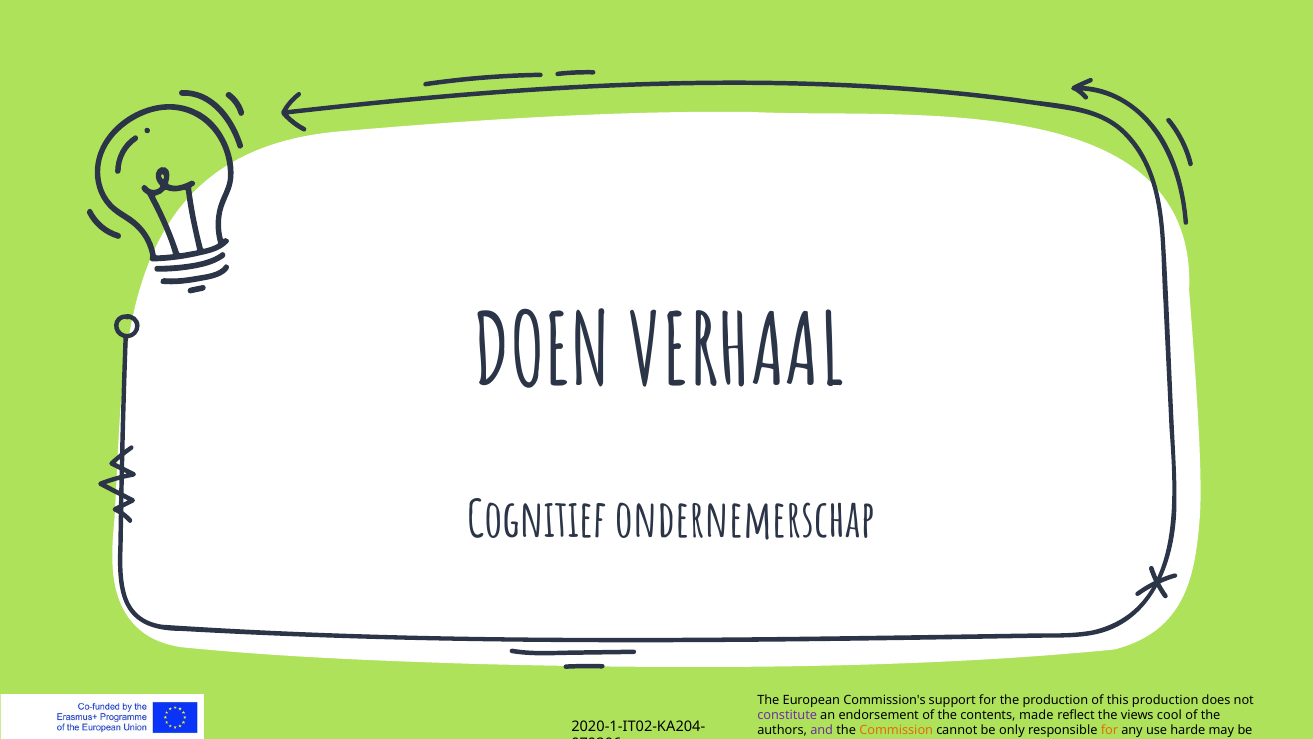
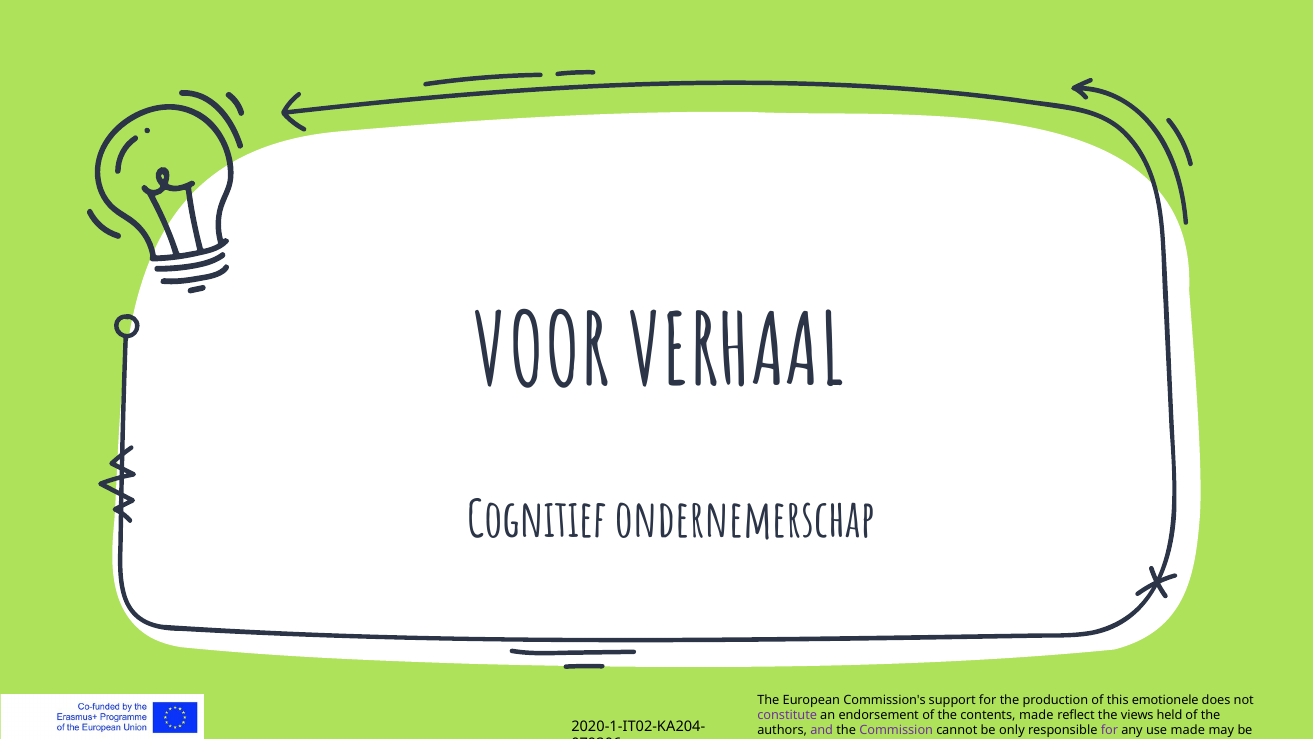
DOEN: DOEN -> VOOR
this production: production -> emotionele
cool: cool -> held
Commission colour: orange -> purple
for at (1109, 730) colour: orange -> purple
use harde: harde -> made
